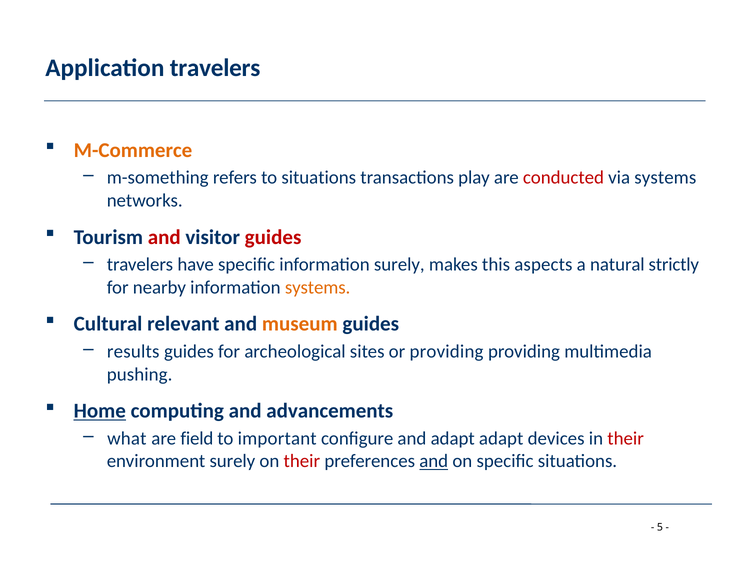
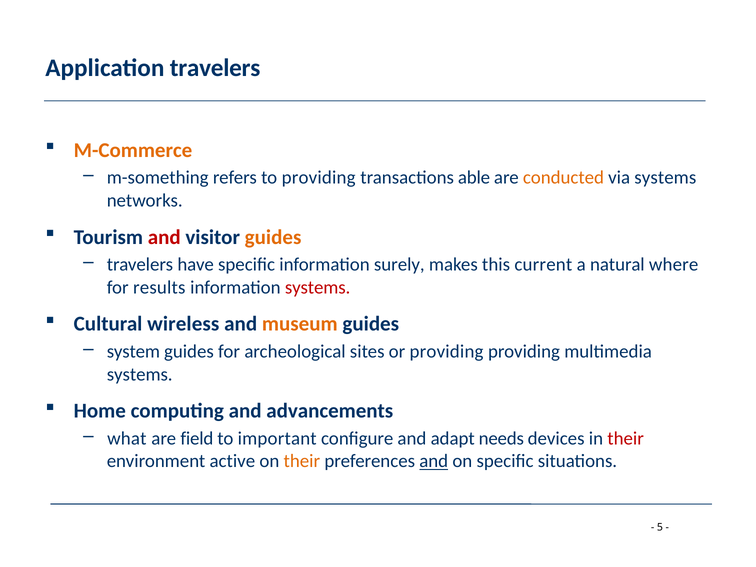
to situations: situations -> providing
play: play -> able
conducted colour: red -> orange
guides at (273, 237) colour: red -> orange
aspects: aspects -> current
strictly: strictly -> where
nearby: nearby -> results
systems at (318, 287) colour: orange -> red
relevant: relevant -> wireless
results: results -> system
pushing at (140, 374): pushing -> systems
Home underline: present -> none
adapt adapt: adapt -> needs
environment surely: surely -> active
their at (302, 461) colour: red -> orange
